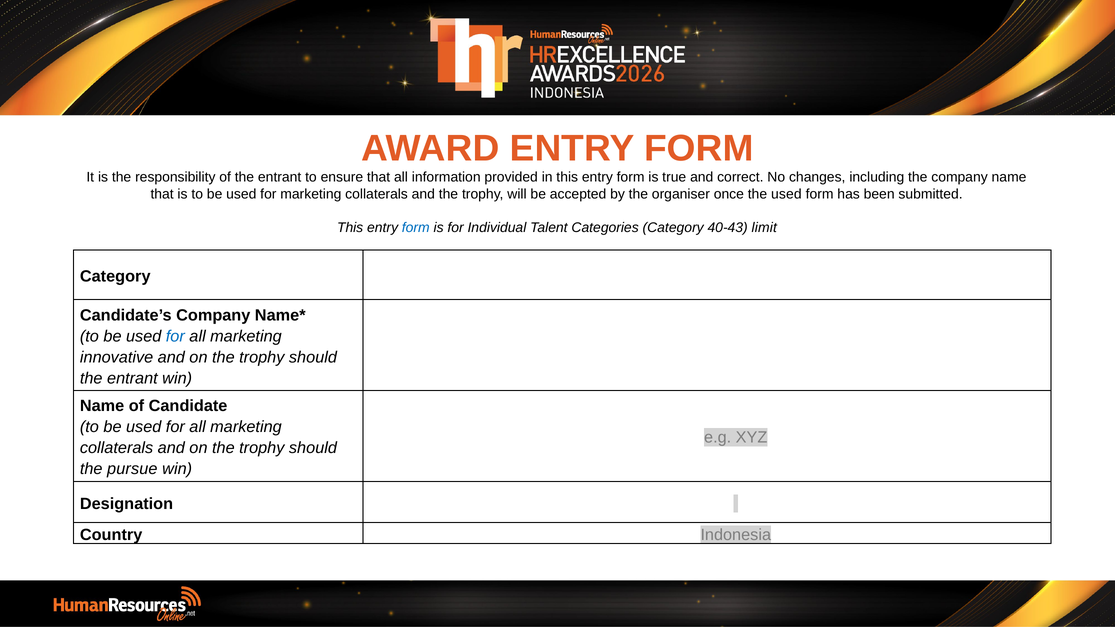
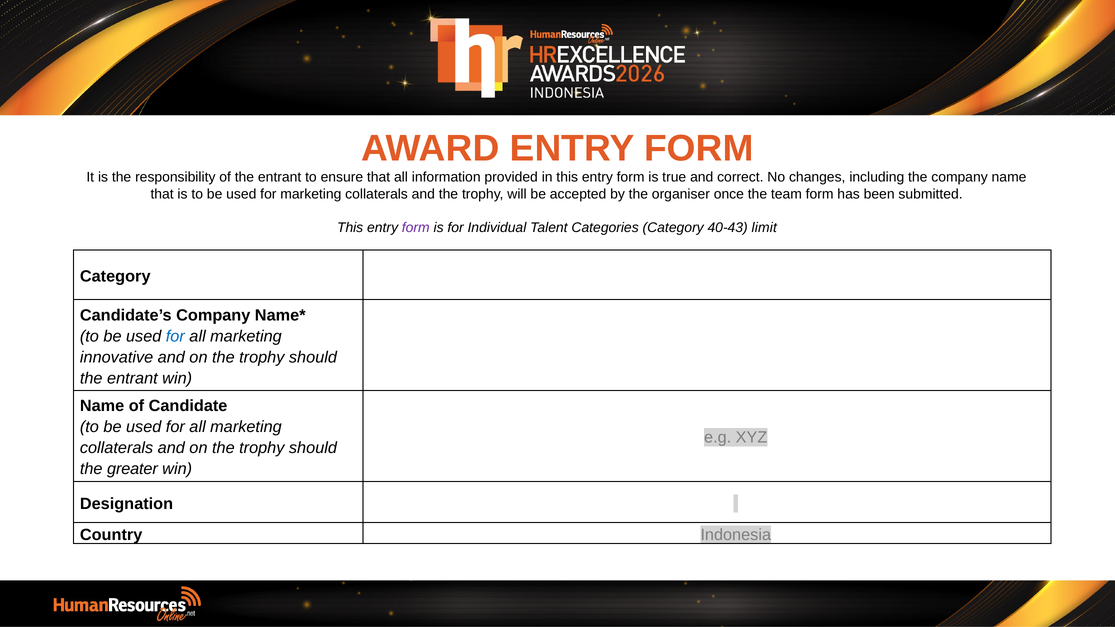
the used: used -> team
form at (416, 228) colour: blue -> purple
pursue: pursue -> greater
